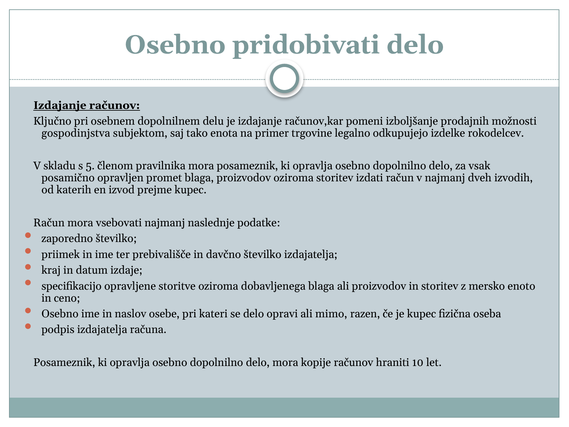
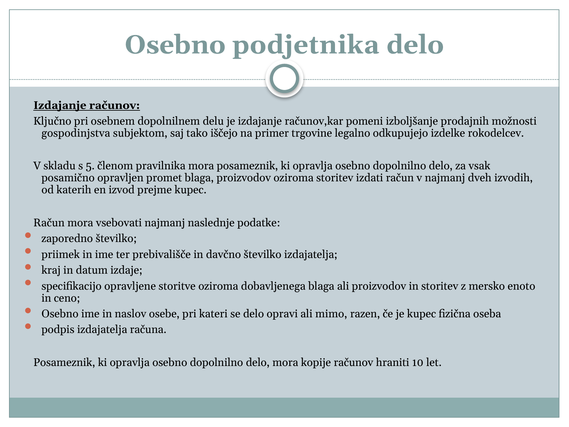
pridobivati: pridobivati -> podjetnika
enota: enota -> iščejo
